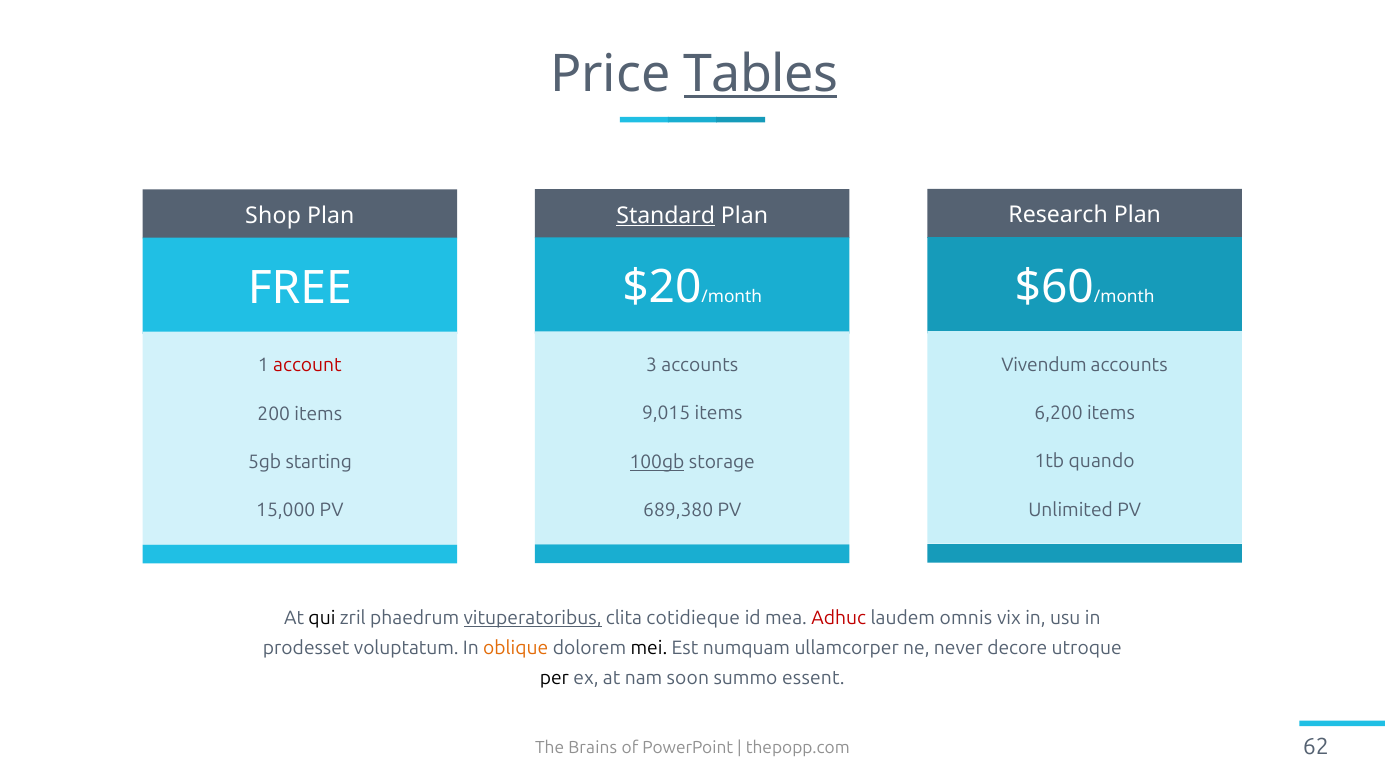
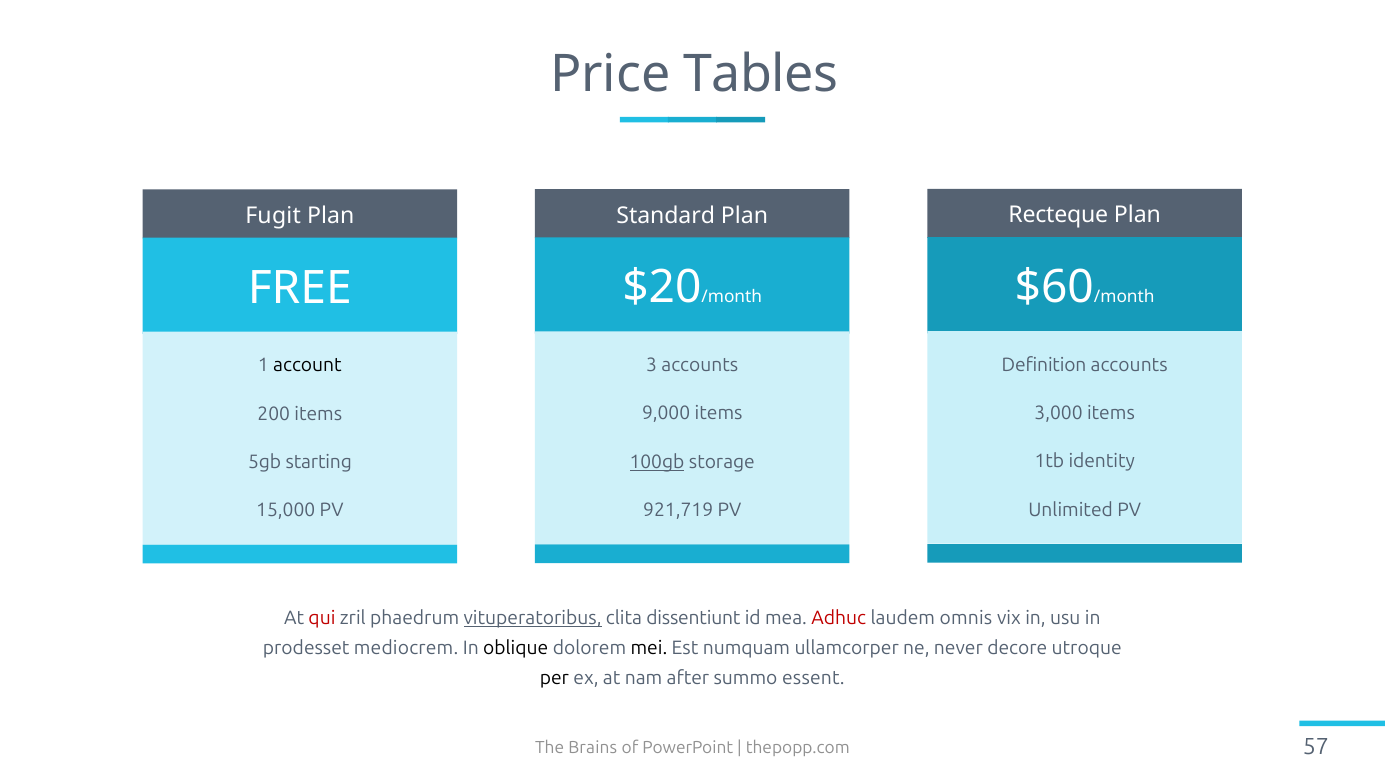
Tables underline: present -> none
Research: Research -> Recteque
Standard underline: present -> none
Shop: Shop -> Fugit
Vivendum: Vivendum -> Definition
account colour: red -> black
6,200: 6,200 -> 3,000
9,015: 9,015 -> 9,000
quando: quando -> identity
689,380: 689,380 -> 921,719
qui colour: black -> red
cotidieque: cotidieque -> dissentiunt
voluptatum: voluptatum -> mediocrem
oblique colour: orange -> black
soon: soon -> after
62: 62 -> 57
